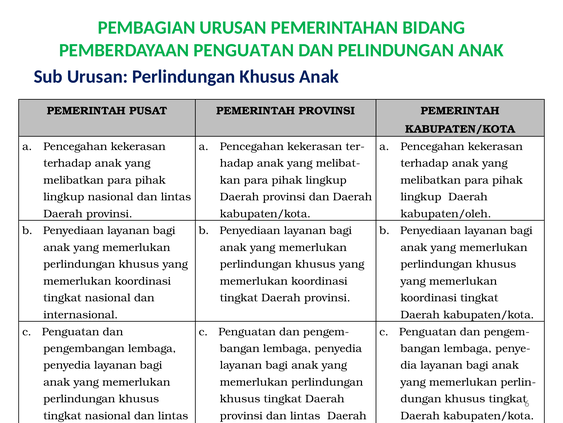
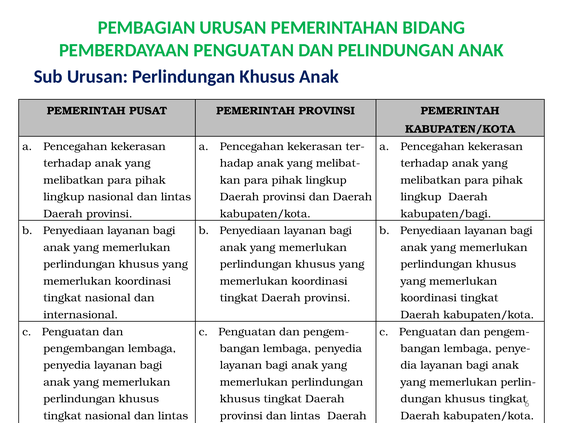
kabupaten/oleh: kabupaten/oleh -> kabupaten/bagi
